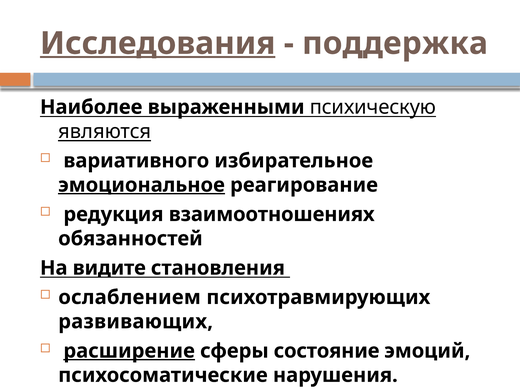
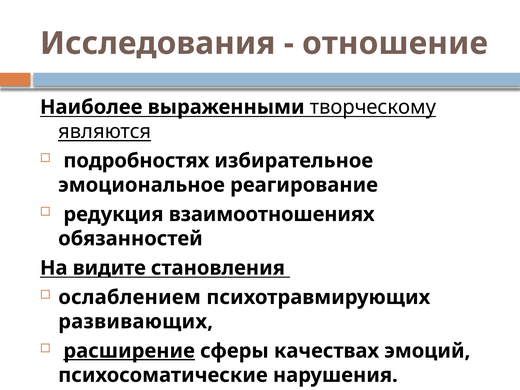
Исследования underline: present -> none
поддержка: поддержка -> отношение
психическую: психическую -> творческому
вариативного: вариативного -> подробностях
эмоциональное underline: present -> none
состояние: состояние -> качествах
